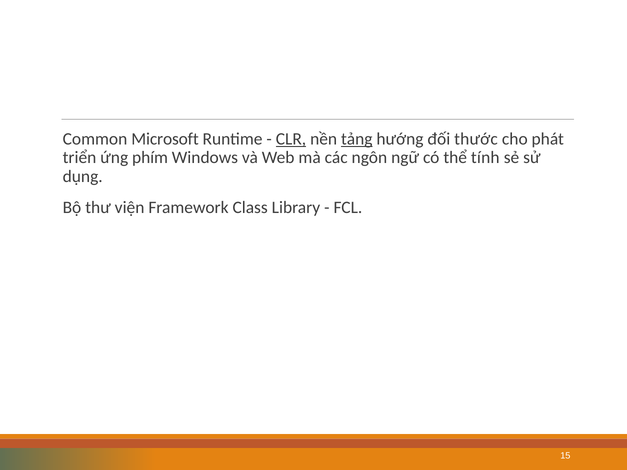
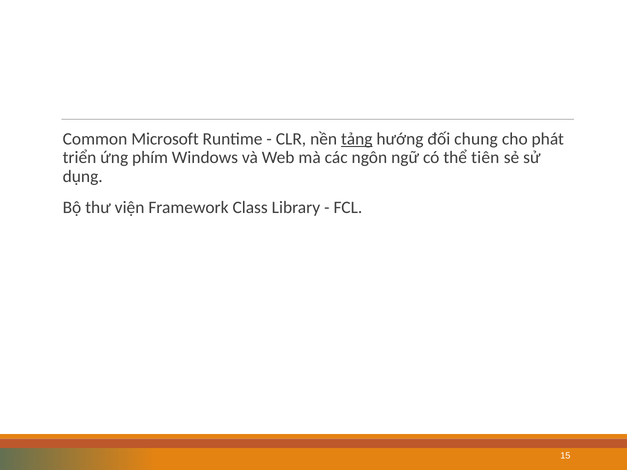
CLR underline: present -> none
thước: thước -> chung
tính: tính -> tiên
